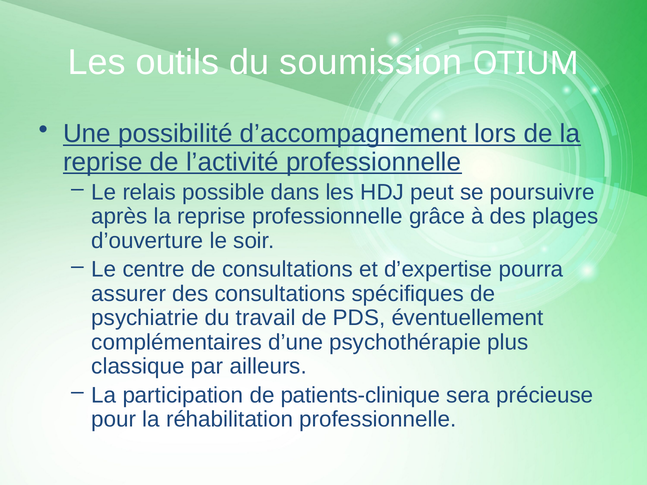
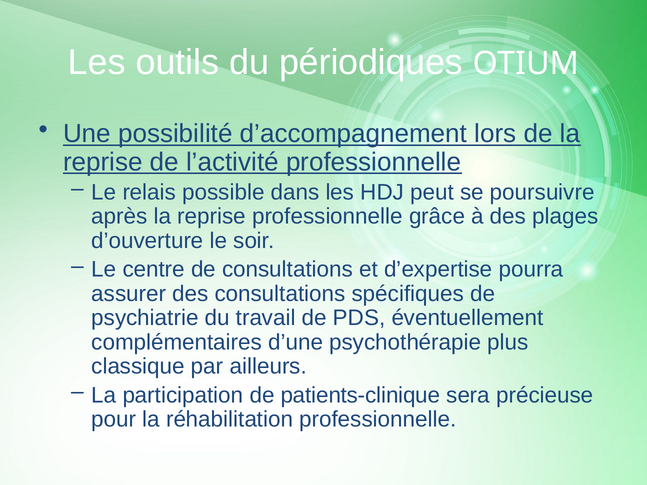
soumission: soumission -> périodiques
